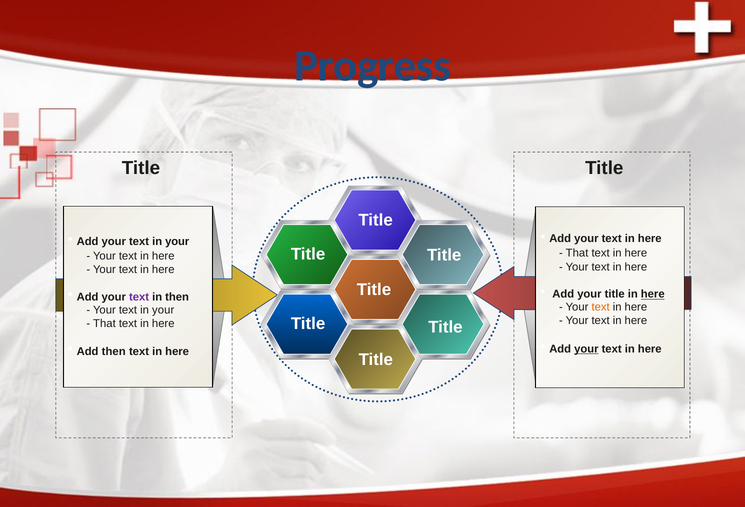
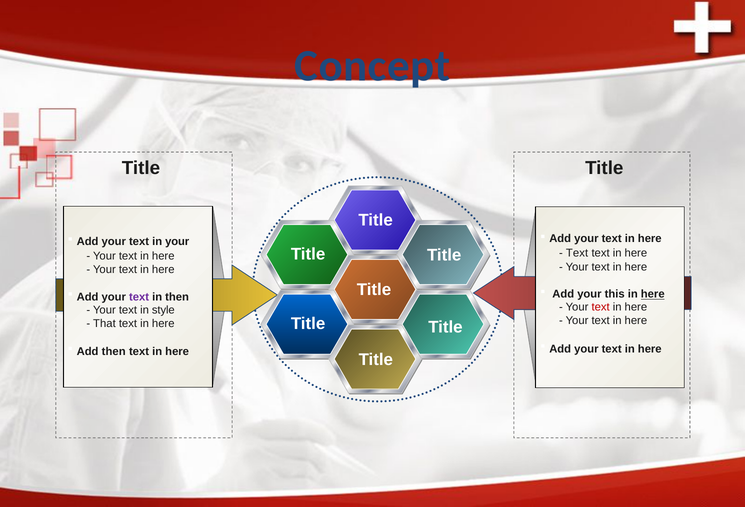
Progress: Progress -> Concept
That at (577, 253): That -> Text
your title: title -> this
text at (601, 307) colour: orange -> red
your at (163, 310): your -> style
your at (586, 349) underline: present -> none
